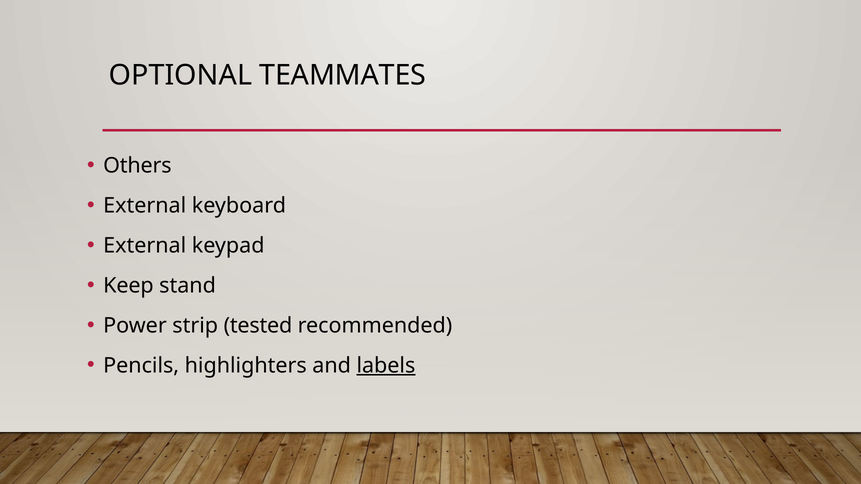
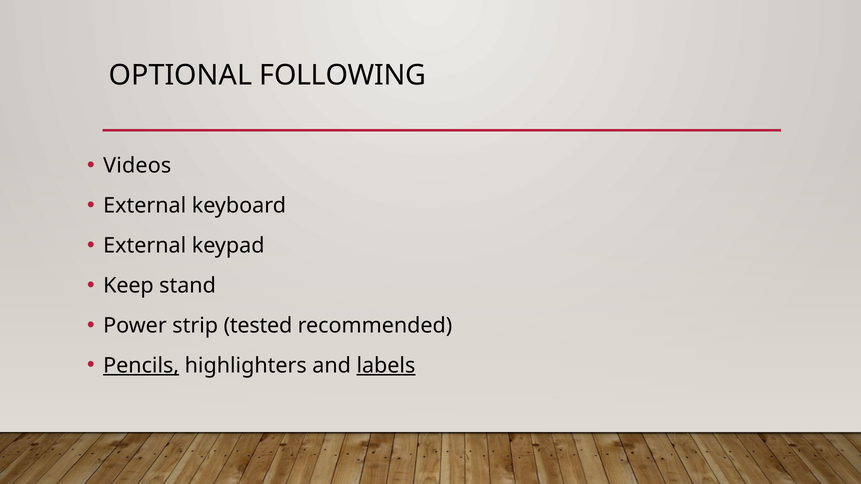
TEAMMATES: TEAMMATES -> FOLLOWING
Others: Others -> Videos
Pencils underline: none -> present
